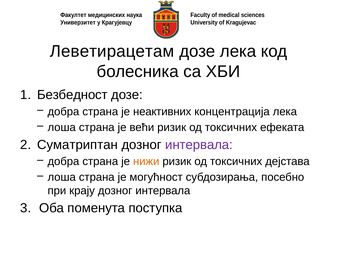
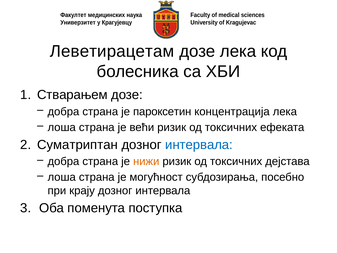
Безбедност: Безбедност -> Стварањем
неактивних: неактивних -> пароксетин
интервала at (199, 145) colour: purple -> blue
